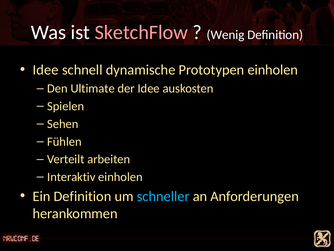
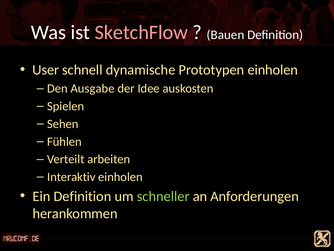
Wenig: Wenig -> Bauen
Idee at (46, 70): Idee -> User
Ultimate: Ultimate -> Ausgabe
schneller colour: light blue -> light green
